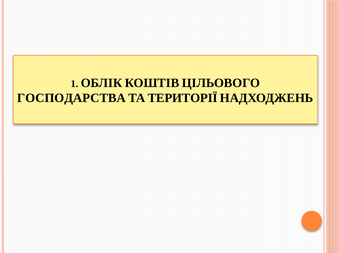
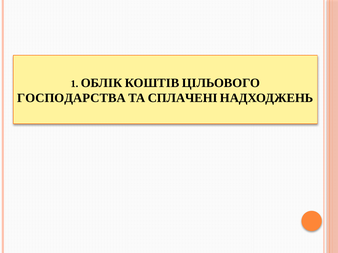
ТЕРИТОРІЇ: ТЕРИТОРІЇ -> СПЛАЧЕНІ
